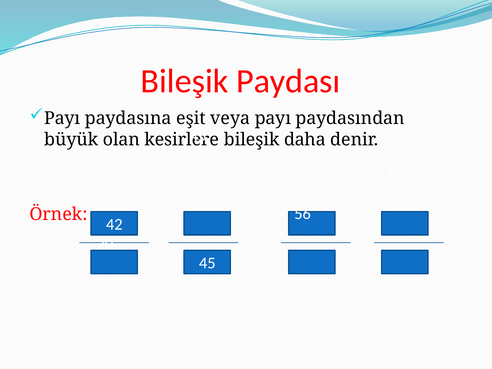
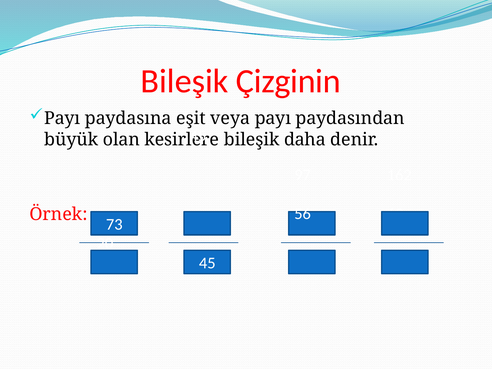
Paydası: Paydası -> Çizginin
42: 42 -> 73
